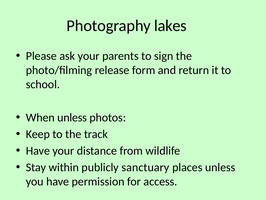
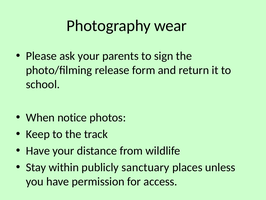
lakes: lakes -> wear
When unless: unless -> notice
